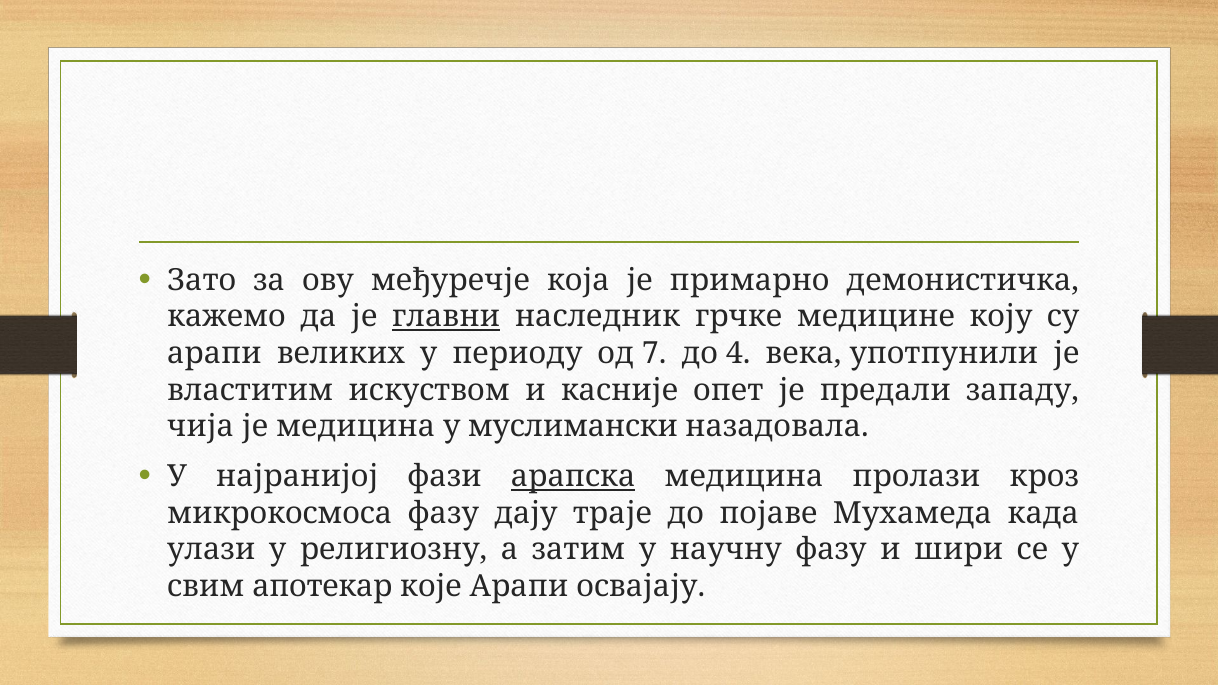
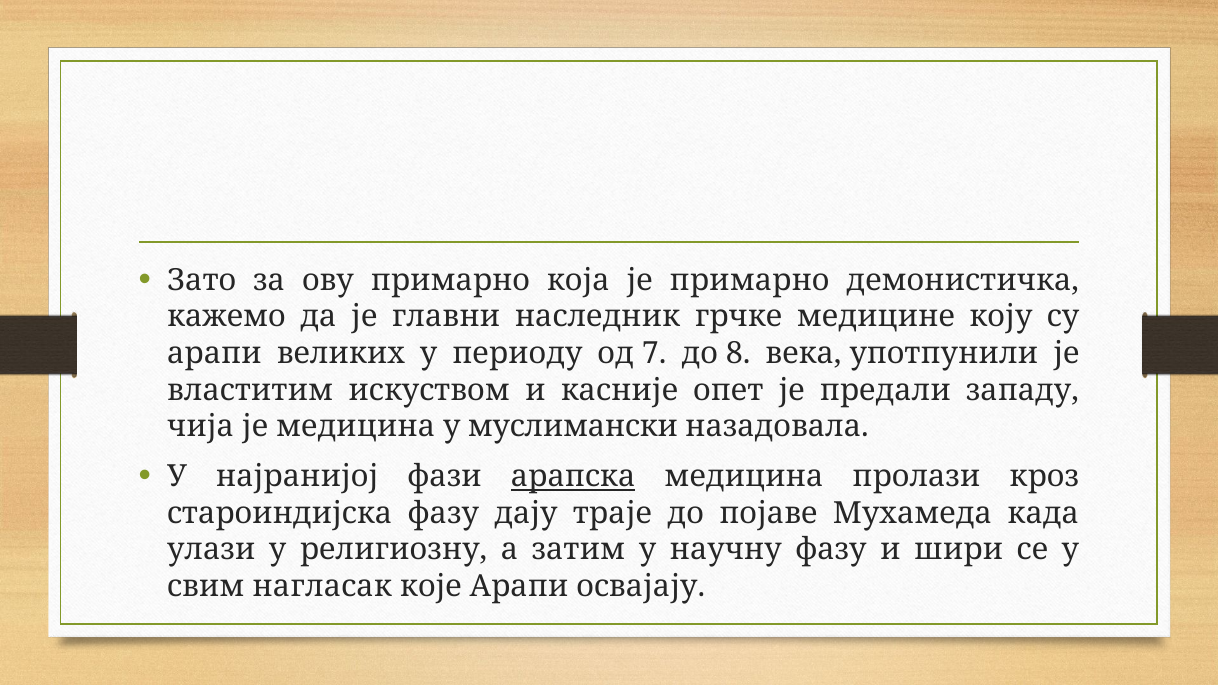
ову међуречје: међуречје -> примарно
главни underline: present -> none
4: 4 -> 8
микрокосмоса: микрокосмоса -> староиндијска
апотекар: апотекар -> нагласак
